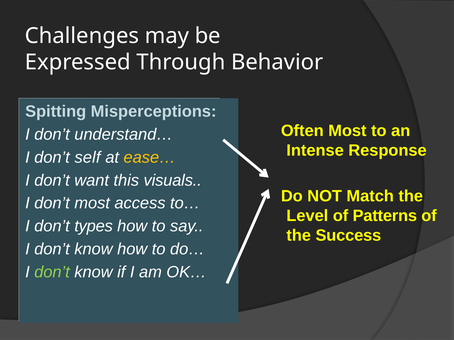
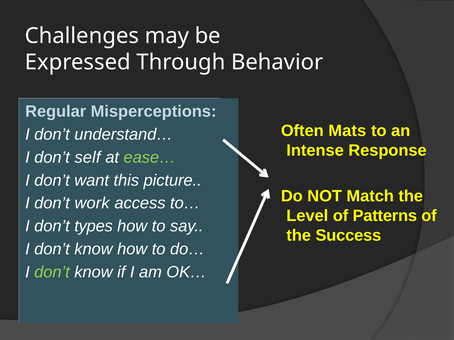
Spitting: Spitting -> Regular
Often Most: Most -> Mats
ease… colour: yellow -> light green
visuals: visuals -> picture
don’t most: most -> work
